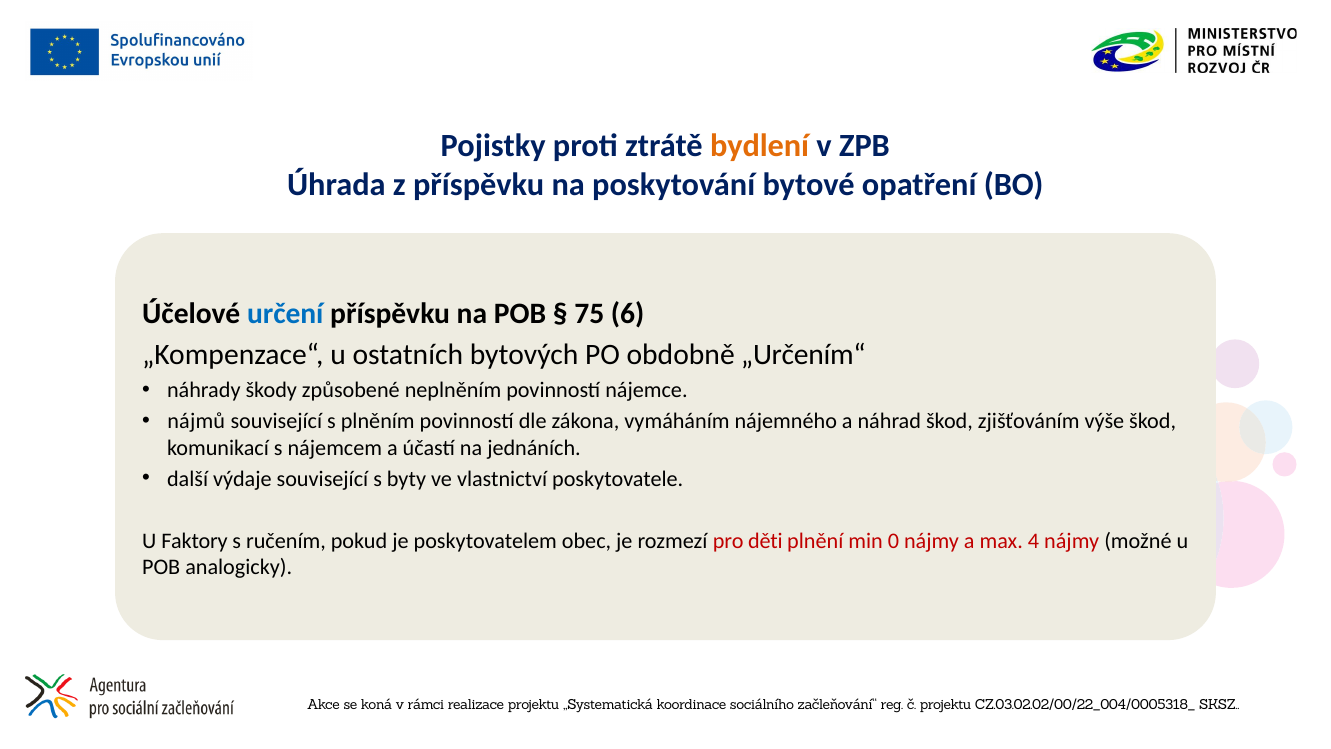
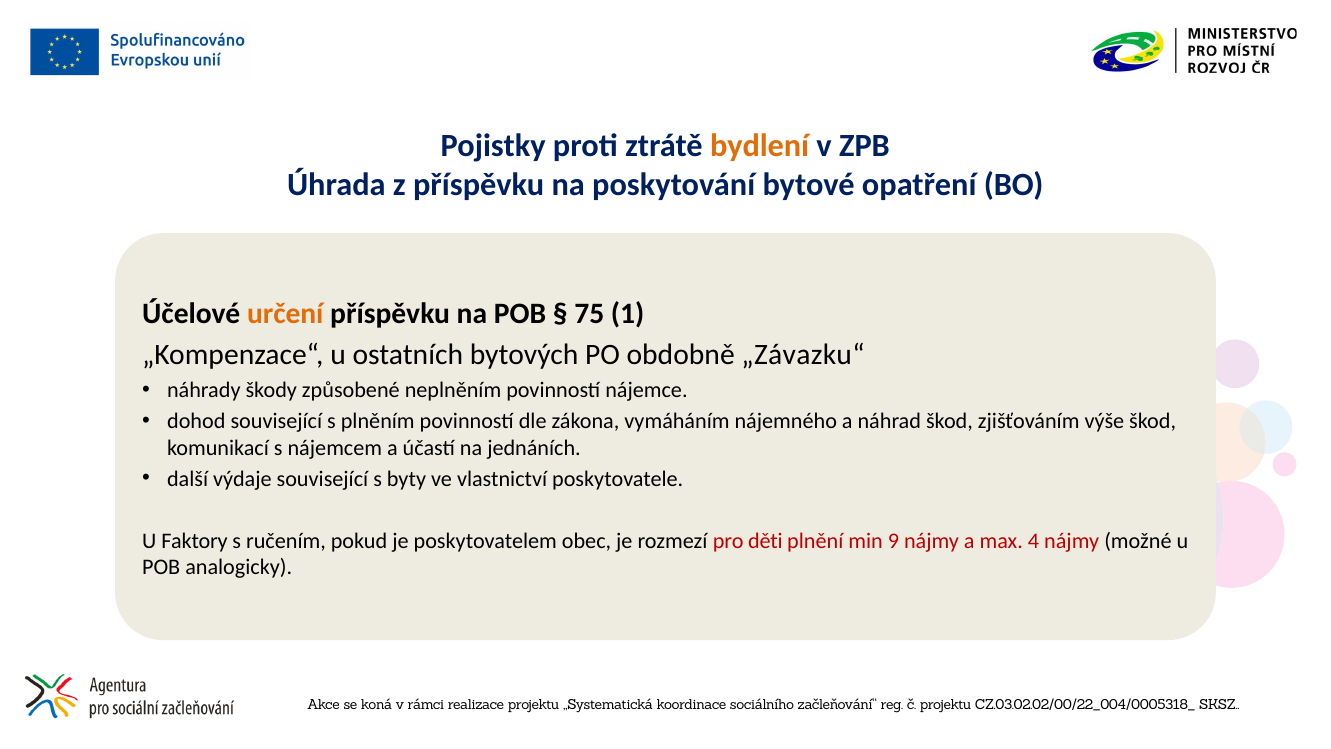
určení colour: blue -> orange
6: 6 -> 1
„Určením“: „Určením“ -> „Závazku“
nájmů: nájmů -> dohod
0: 0 -> 9
